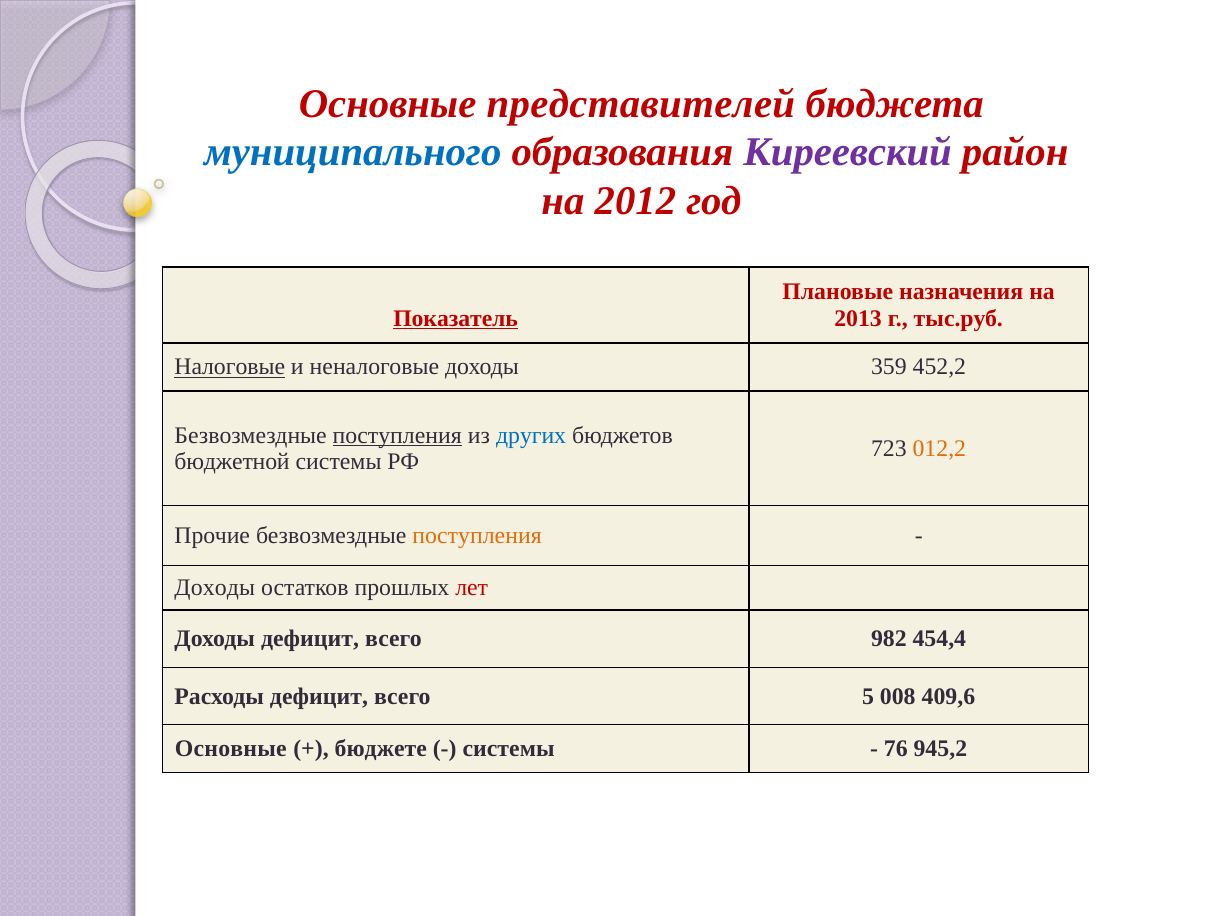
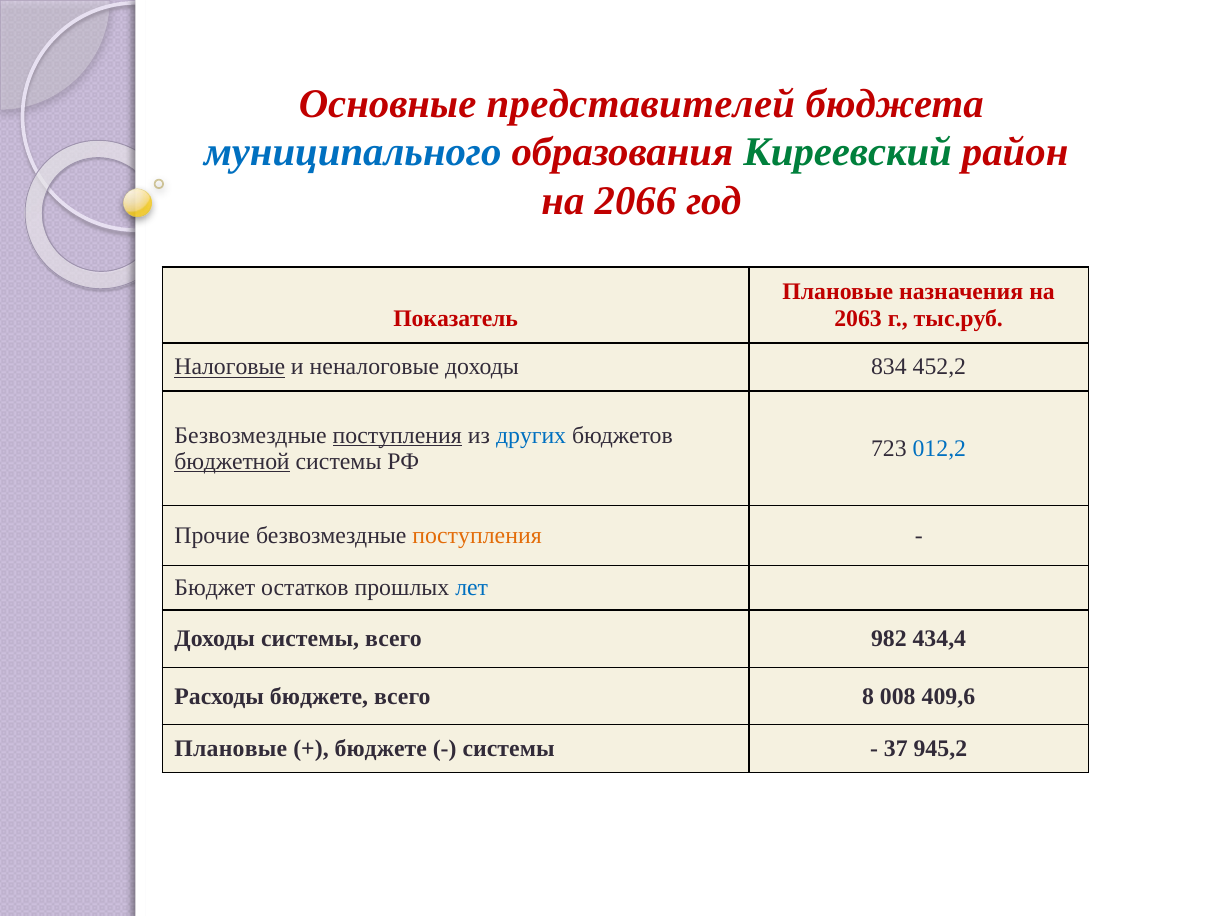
Киреевский colour: purple -> green
2012: 2012 -> 2066
Показатель underline: present -> none
2013: 2013 -> 2063
359: 359 -> 834
012,2 colour: orange -> blue
бюджетной underline: none -> present
Доходы at (215, 588): Доходы -> Бюджет
лет colour: red -> blue
Доходы дефицит: дефицит -> системы
454,4: 454,4 -> 434,4
Расходы дефицит: дефицит -> бюджете
5: 5 -> 8
Основные at (231, 749): Основные -> Плановые
76: 76 -> 37
